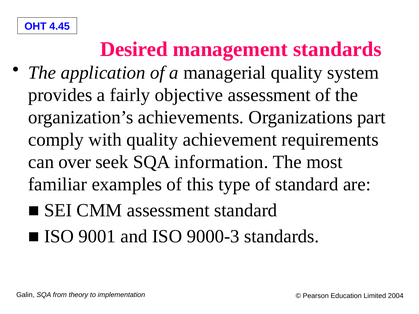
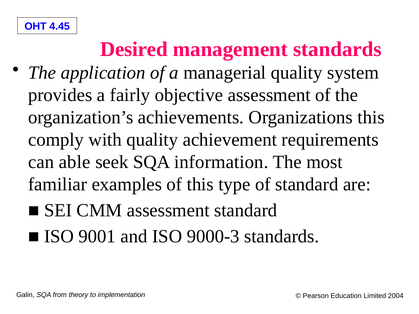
Organizations part: part -> this
over: over -> able
